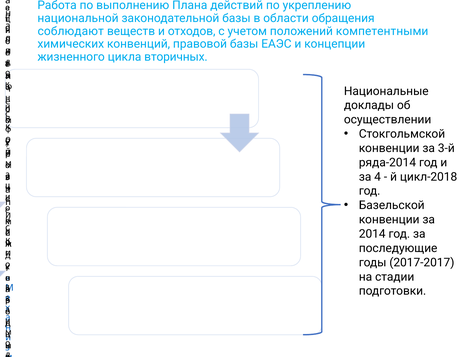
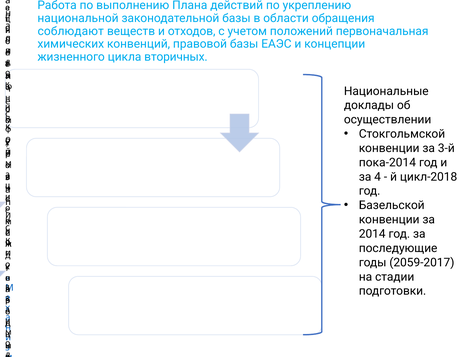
компетентными: компетентными -> первоначальная
ряда-2014: ряда-2014 -> пока-2014
2017-2017: 2017-2017 -> 2059-2017
